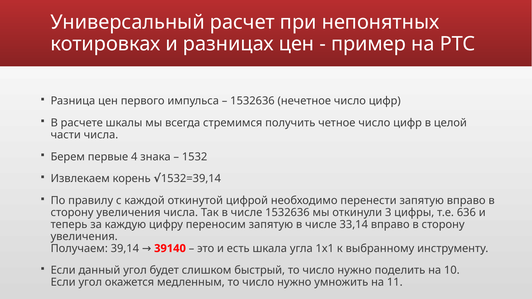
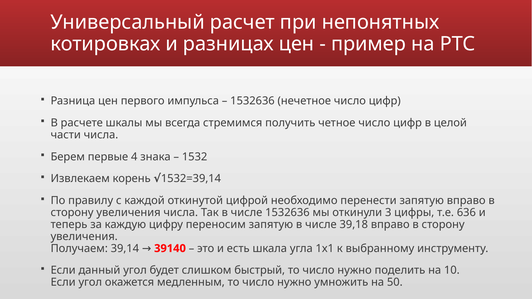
33,14: 33,14 -> 39,18
11: 11 -> 50
